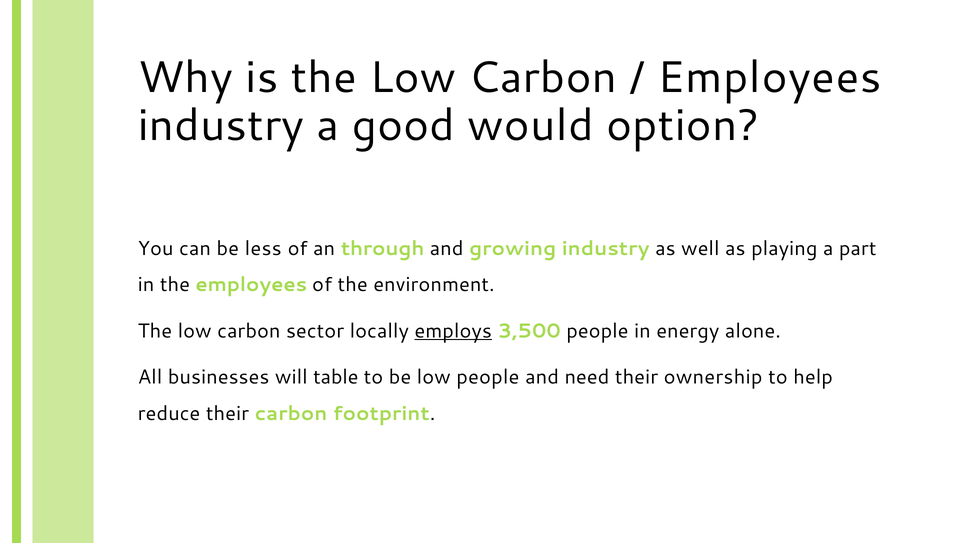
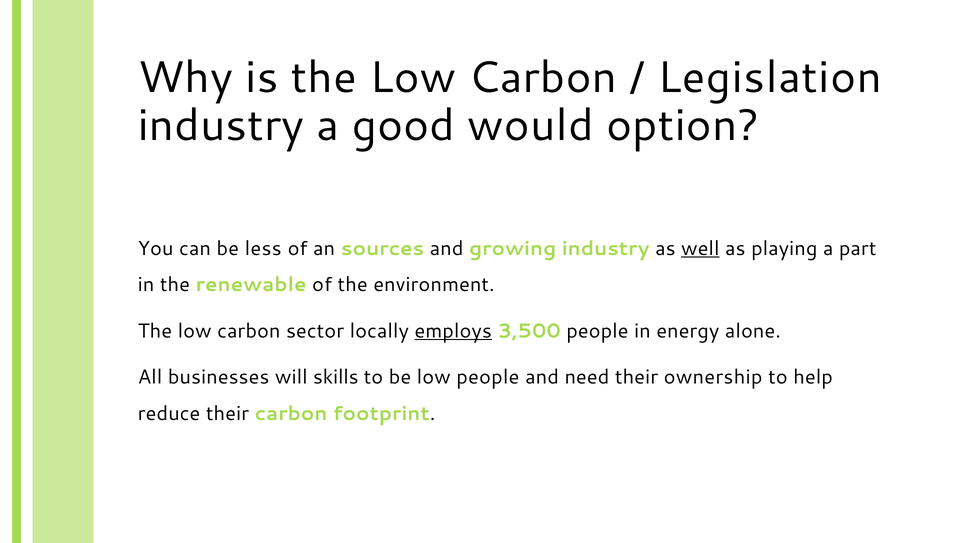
Employees at (769, 78): Employees -> Legislation
through: through -> sources
well underline: none -> present
the employees: employees -> renewable
table: table -> skills
